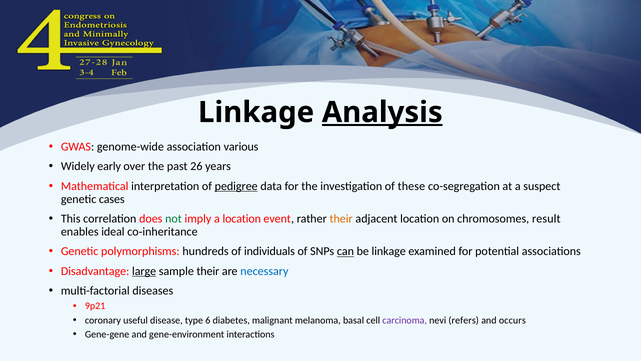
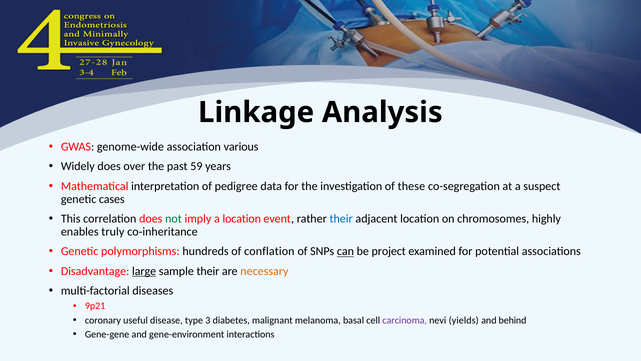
Analysis underline: present -> none
Widely early: early -> does
26: 26 -> 59
pedigree underline: present -> none
their at (341, 219) colour: orange -> blue
result: result -> highly
ideal: ideal -> truly
individuals: individuals -> conflation
be linkage: linkage -> project
necessary colour: blue -> orange
6: 6 -> 3
refers: refers -> yields
occurs: occurs -> behind
